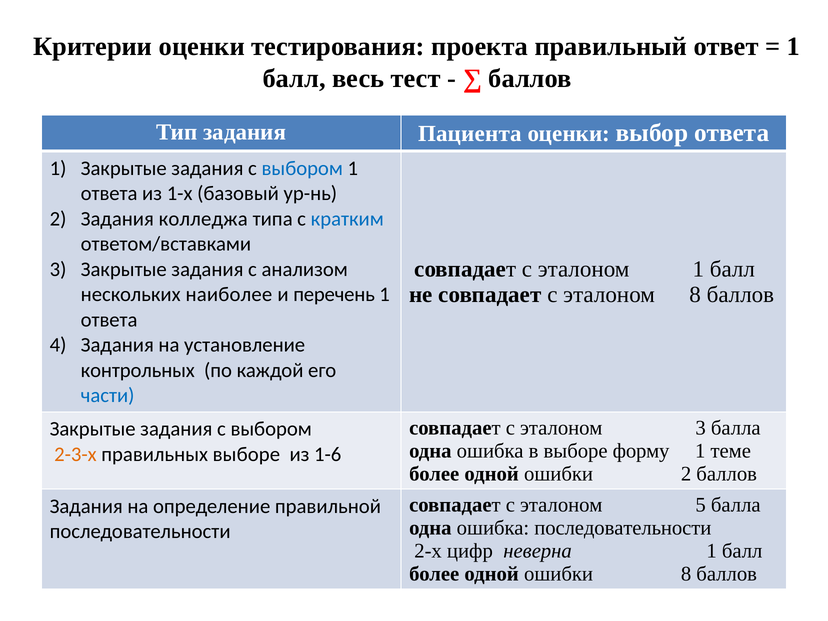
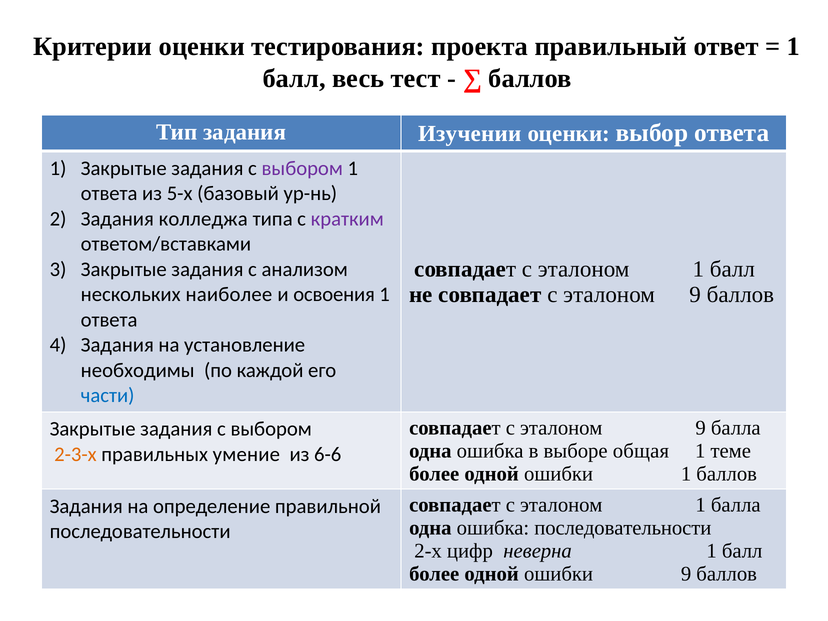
Пациента: Пациента -> Изучении
выбором at (302, 168) colour: blue -> purple
1-х: 1-х -> 5-х
кратким colour: blue -> purple
8 at (695, 295): 8 -> 9
перечень: перечень -> освоения
контрольных: контрольных -> необходимы
3 at (701, 428): 3 -> 9
форму: форму -> общая
правильных выборе: выборе -> умение
1-6: 1-6 -> 6-6
ошибки 2: 2 -> 1
5 at (701, 505): 5 -> 1
ошибки 8: 8 -> 9
